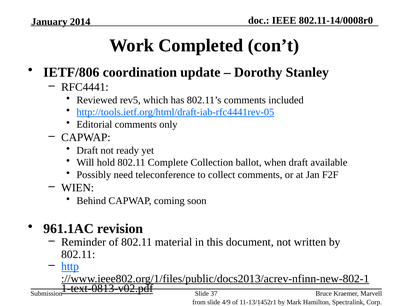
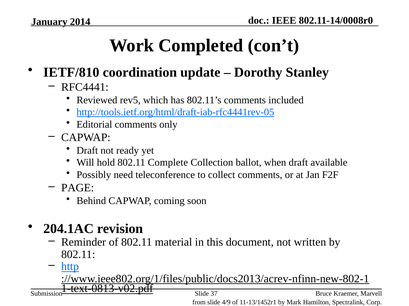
IETF/806: IETF/806 -> IETF/810
WIEN: WIEN -> PAGE
961.1AC: 961.1AC -> 204.1AC
